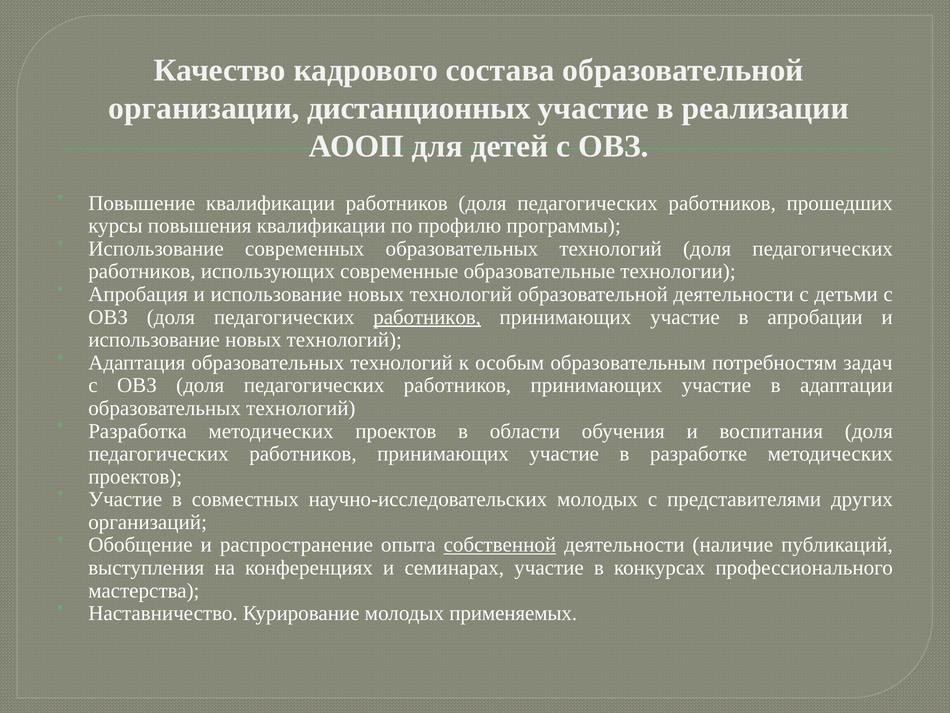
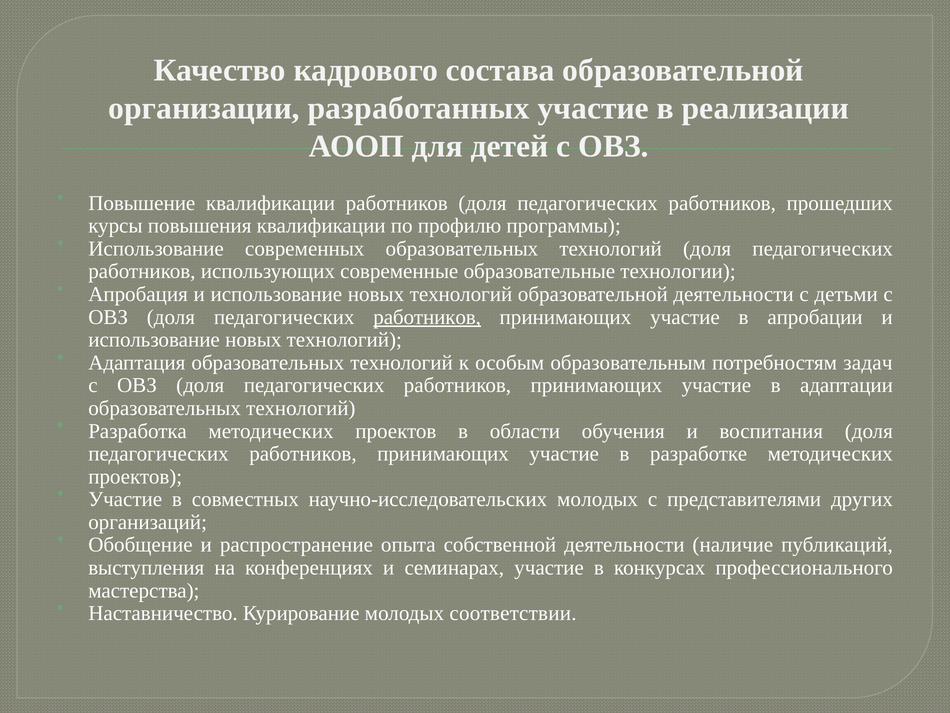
дистанционных: дистанционных -> разработанных
собственной underline: present -> none
применяемых: применяемых -> соответствии
